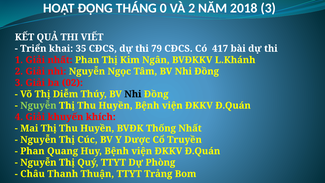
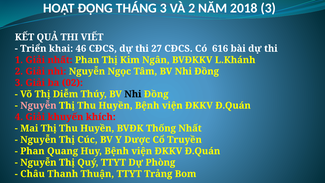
THÁNG 0: 0 -> 3
35: 35 -> 46
79: 79 -> 27
417: 417 -> 616
Nguyễn at (38, 105) colour: light green -> pink
